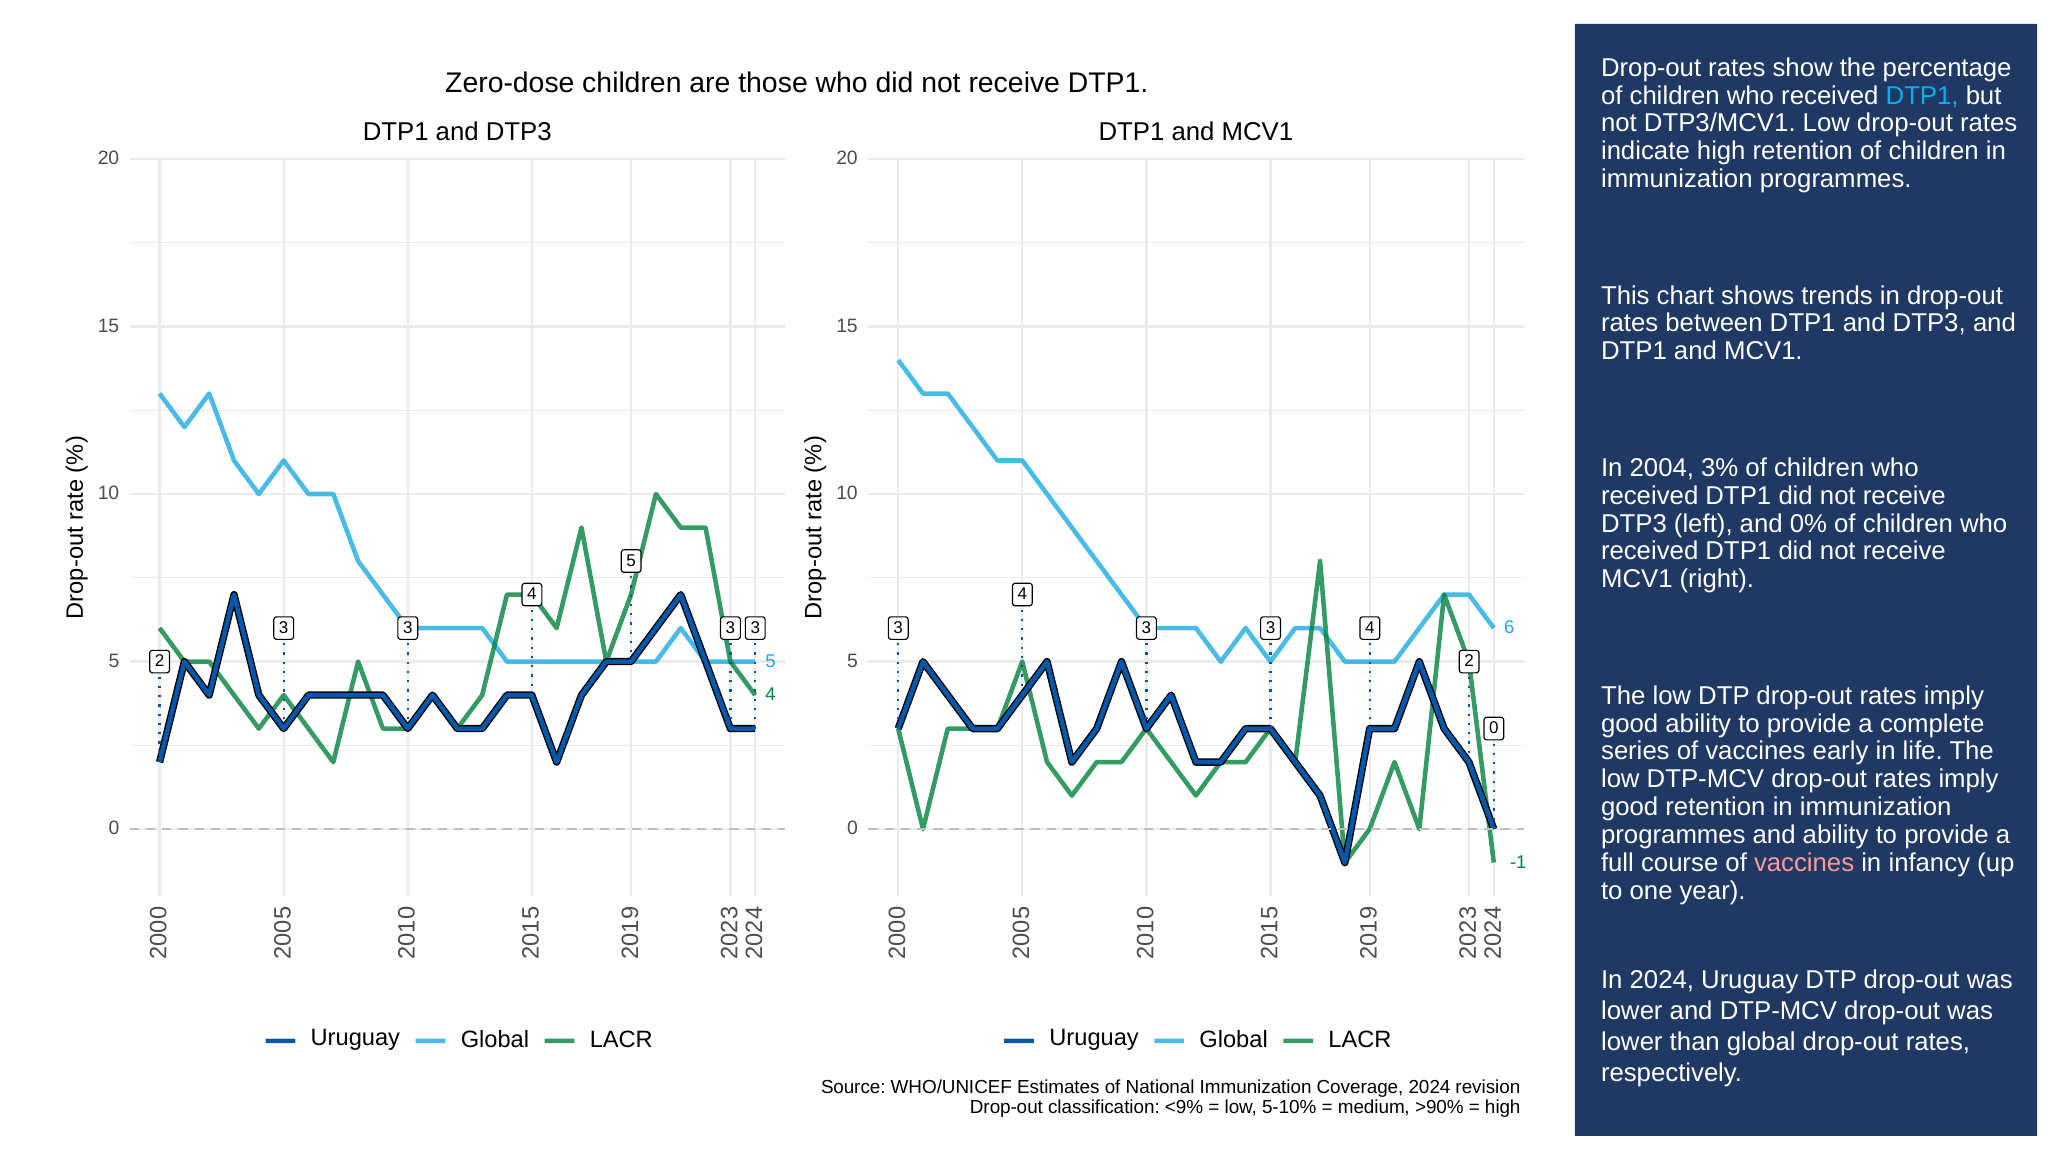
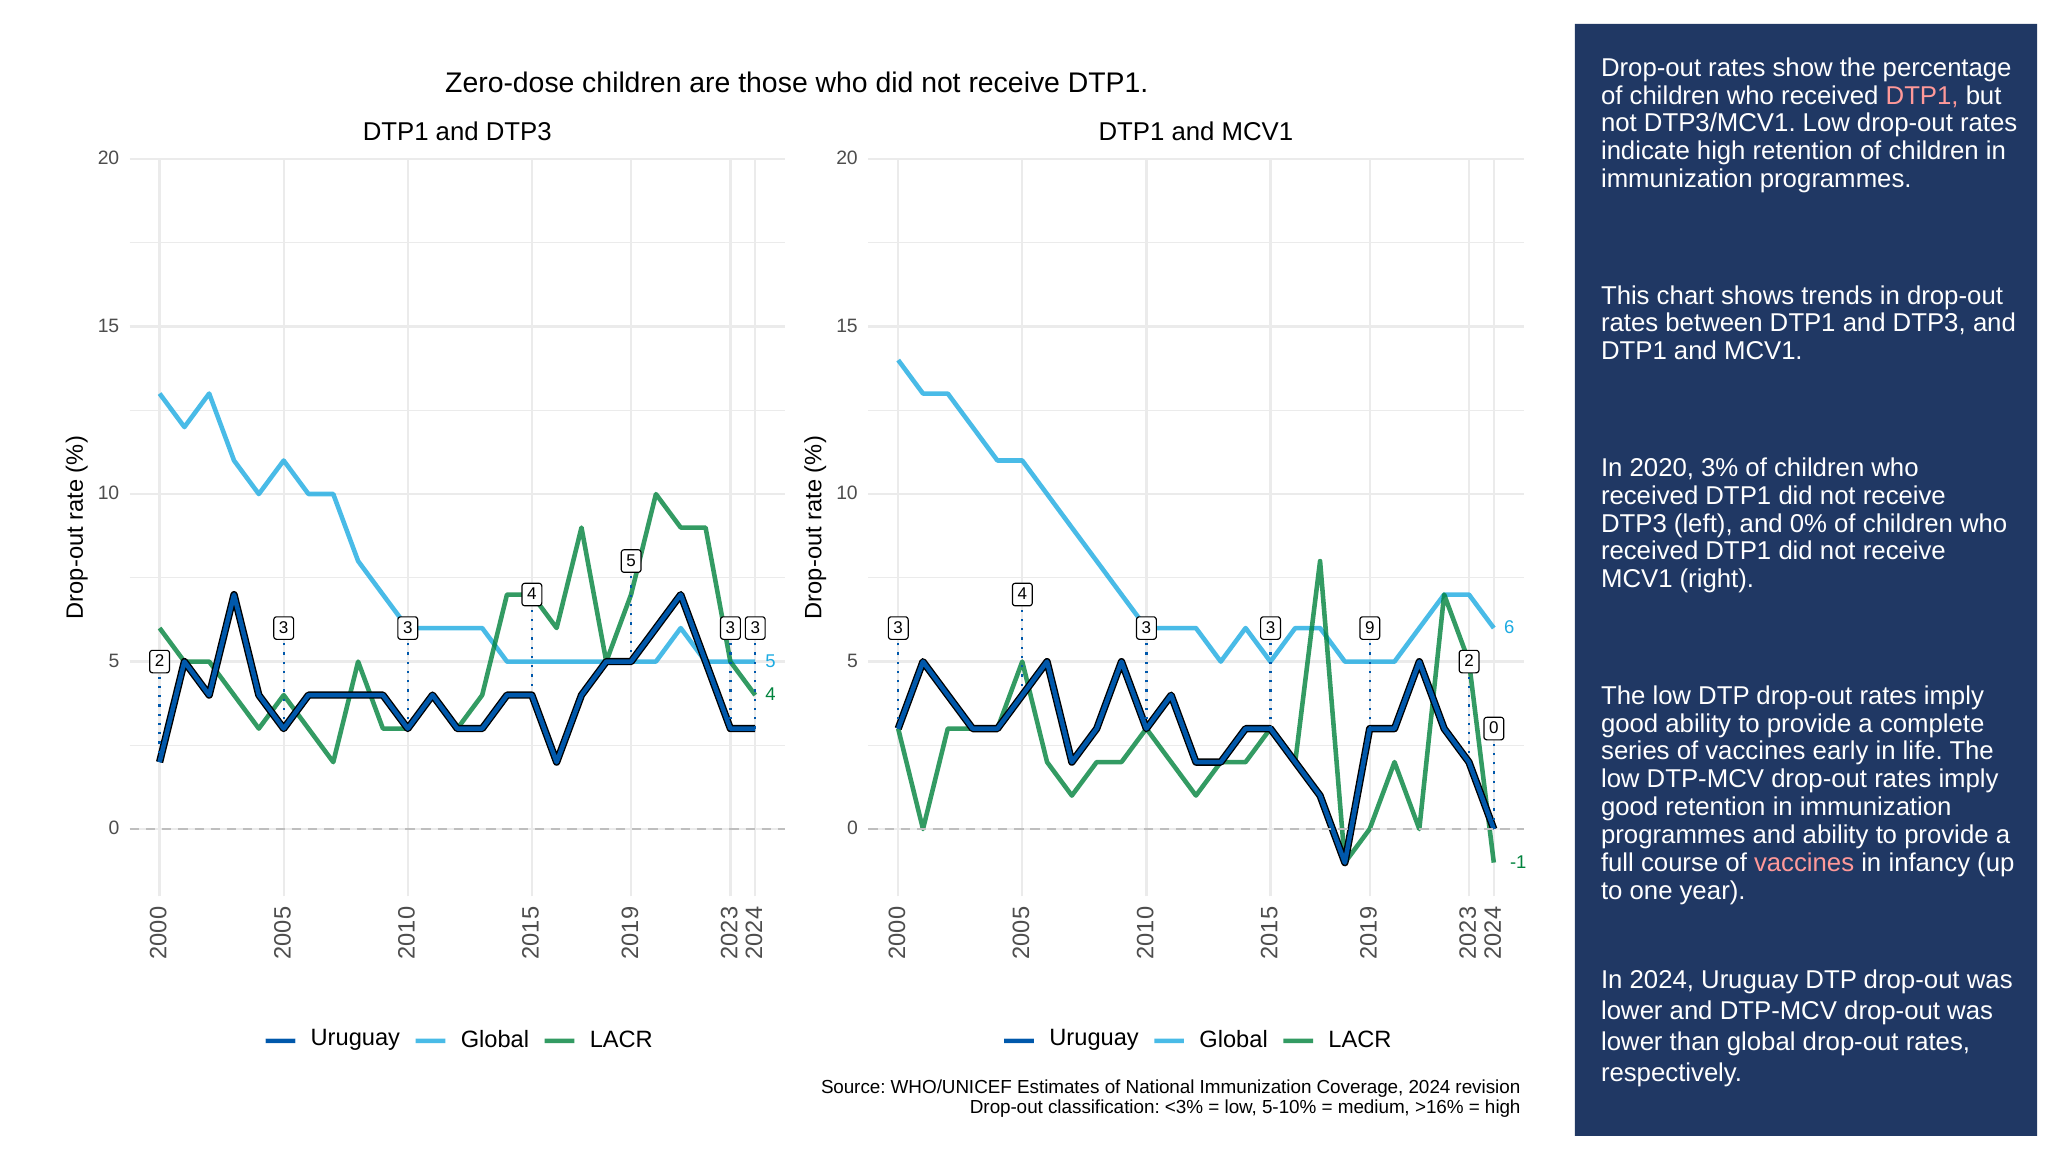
DTP1 at (1922, 96) colour: light blue -> pink
2004: 2004 -> 2020
4 at (1370, 628): 4 -> 9
<9%: <9% -> <3%
>90%: >90% -> >16%
